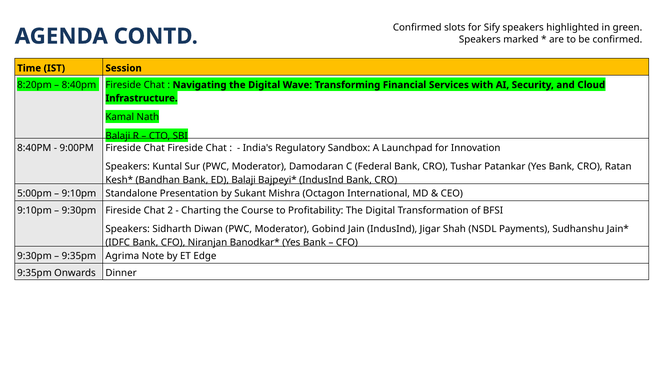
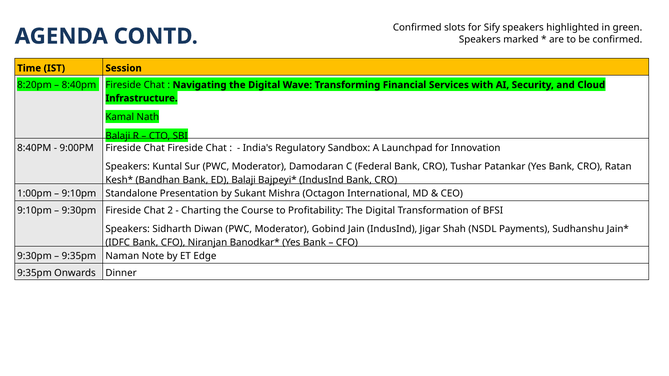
5:00pm: 5:00pm -> 1:00pm
Agrima: Agrima -> Naman
